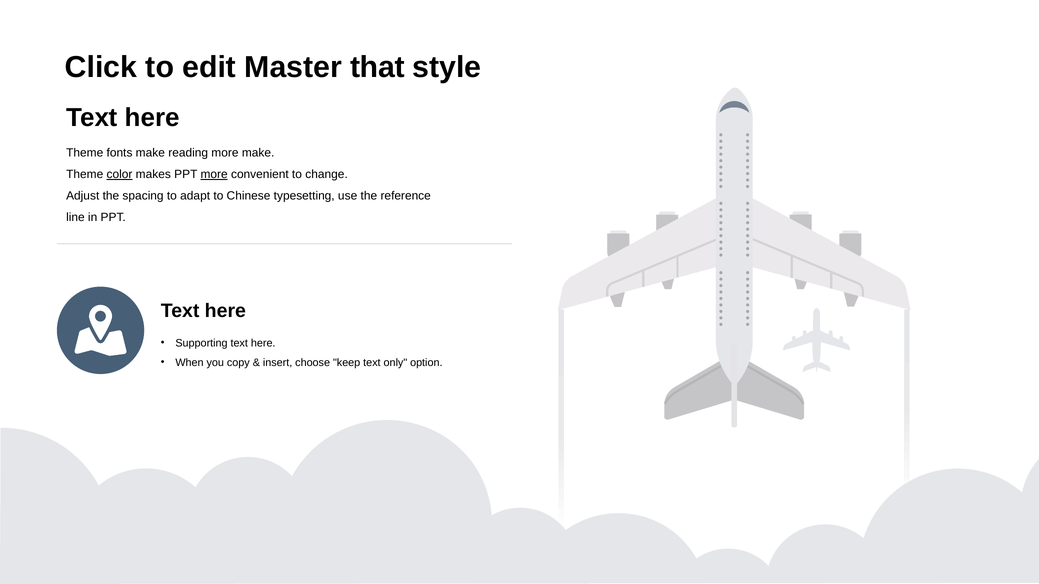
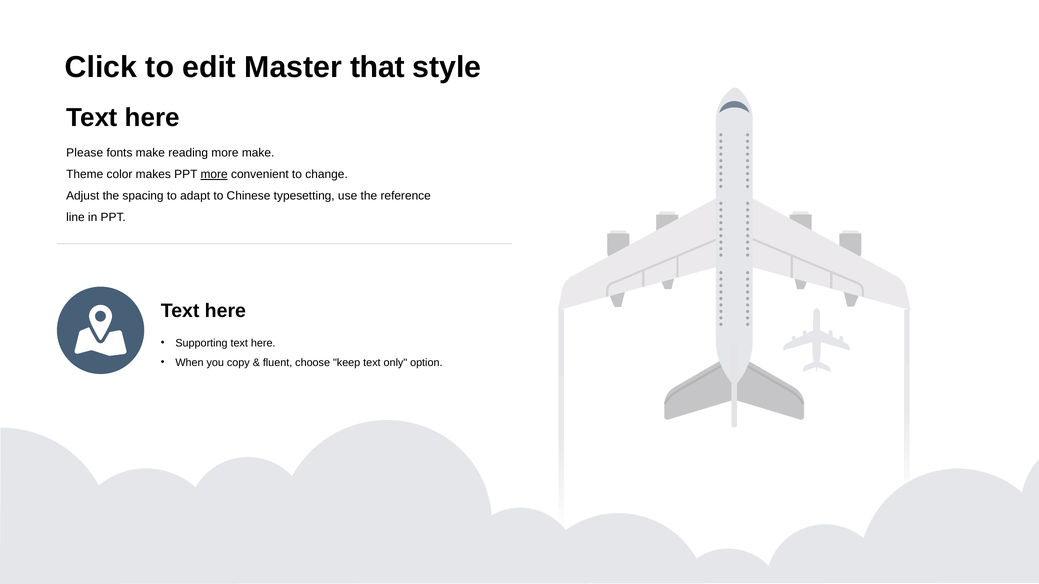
Theme at (85, 153): Theme -> Please
color underline: present -> none
insert: insert -> fluent
